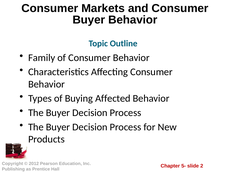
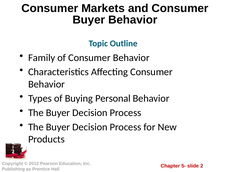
Affected: Affected -> Personal
